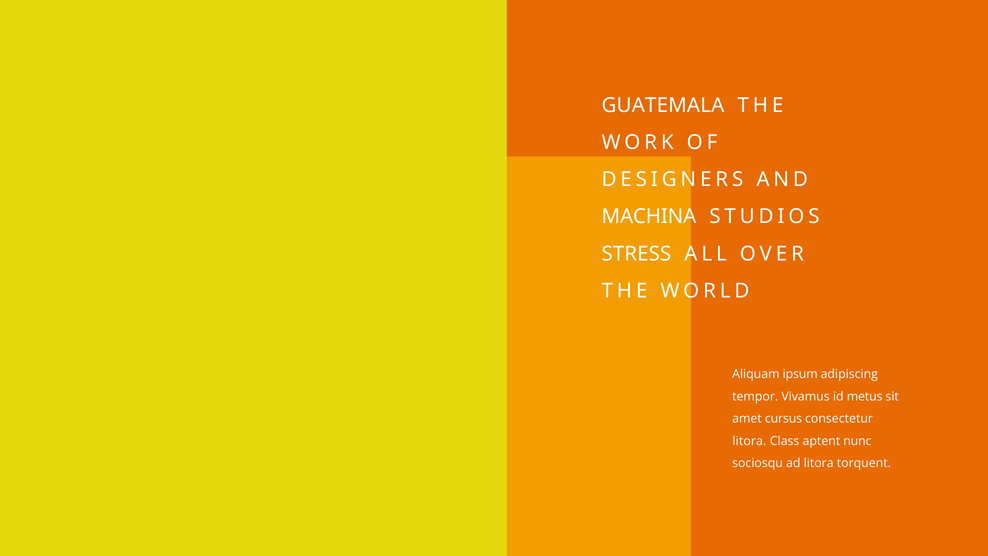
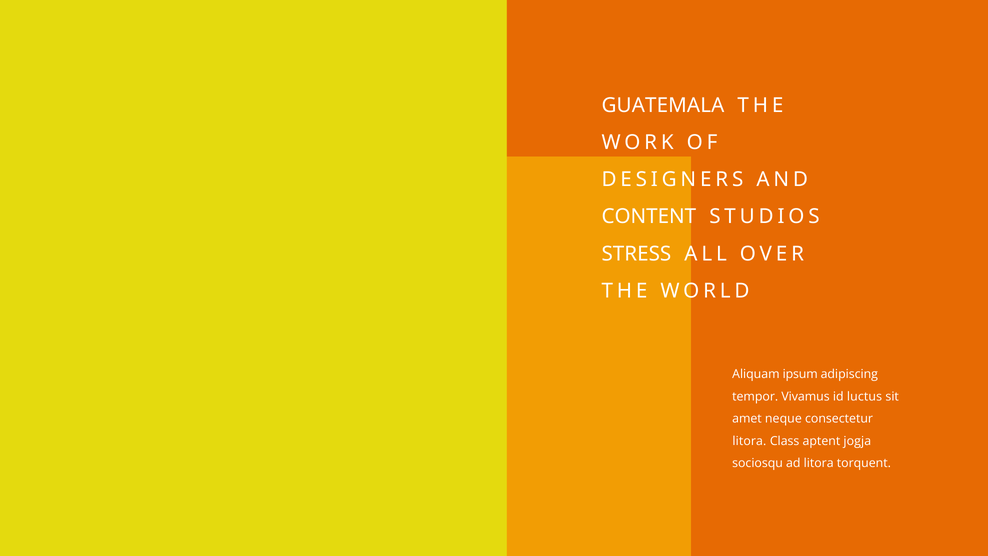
MACHINA: MACHINA -> CONTENT
metus: metus -> luctus
cursus: cursus -> neque
nunc: nunc -> jogja
